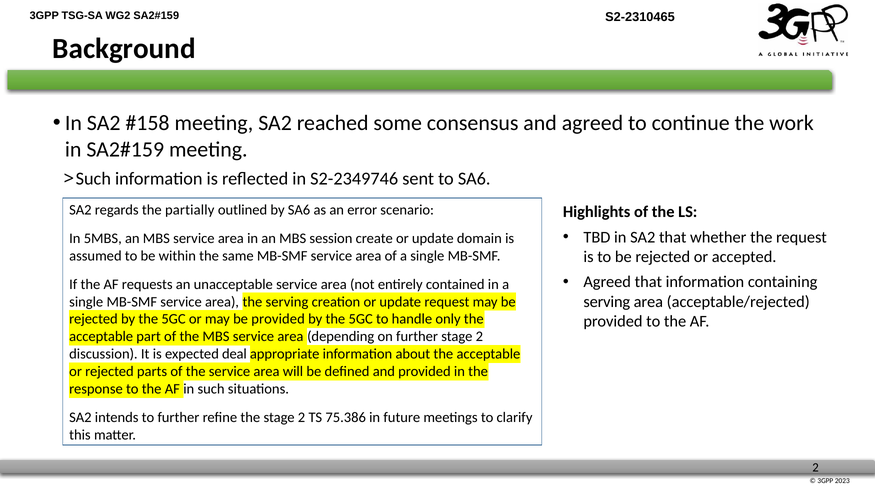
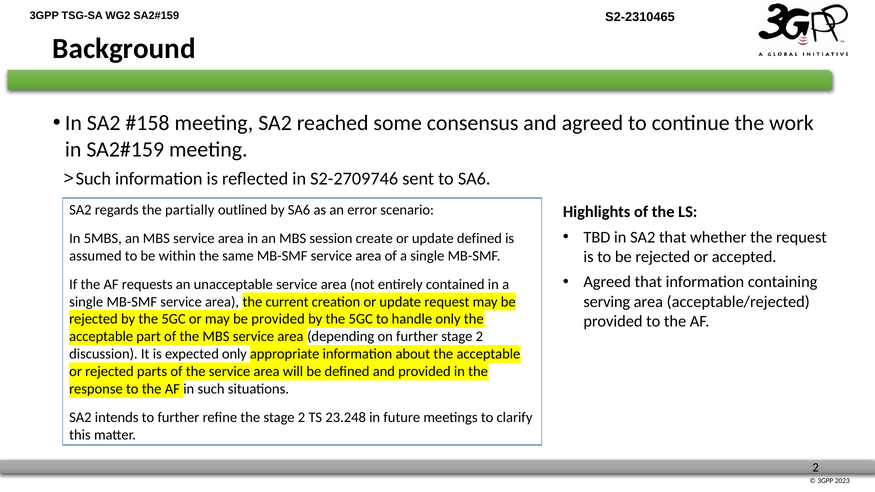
S2-2349746: S2-2349746 -> S2-2709746
update domain: domain -> defined
the serving: serving -> current
expected deal: deal -> only
75.386: 75.386 -> 23.248
